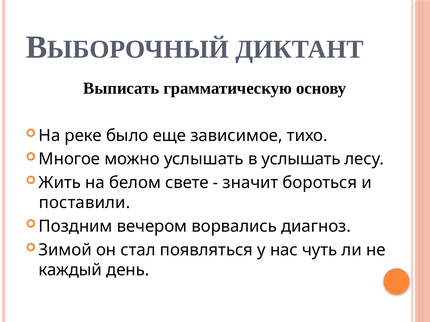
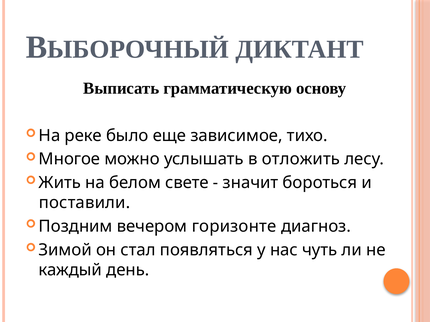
в услышать: услышать -> отложить
ворвались: ворвались -> горизонте
